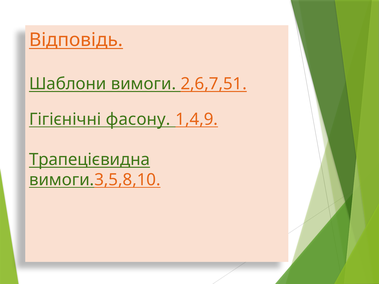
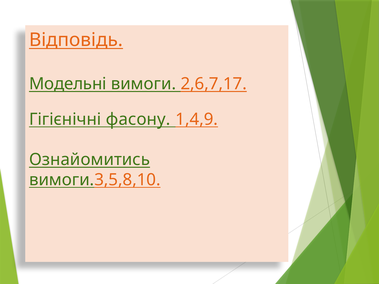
Шаблони: Шаблони -> Модельні
2,6,7,51: 2,6,7,51 -> 2,6,7,17
Трапецієвидна: Трапецієвидна -> Ознайомитись
